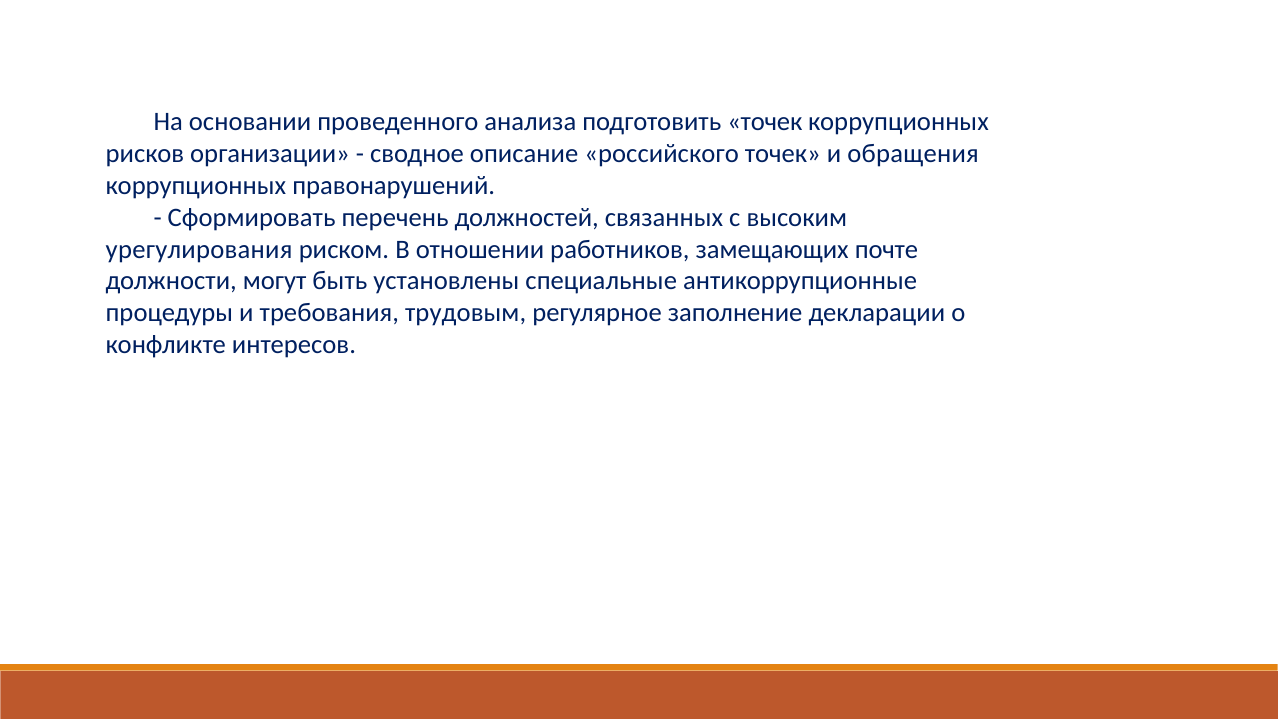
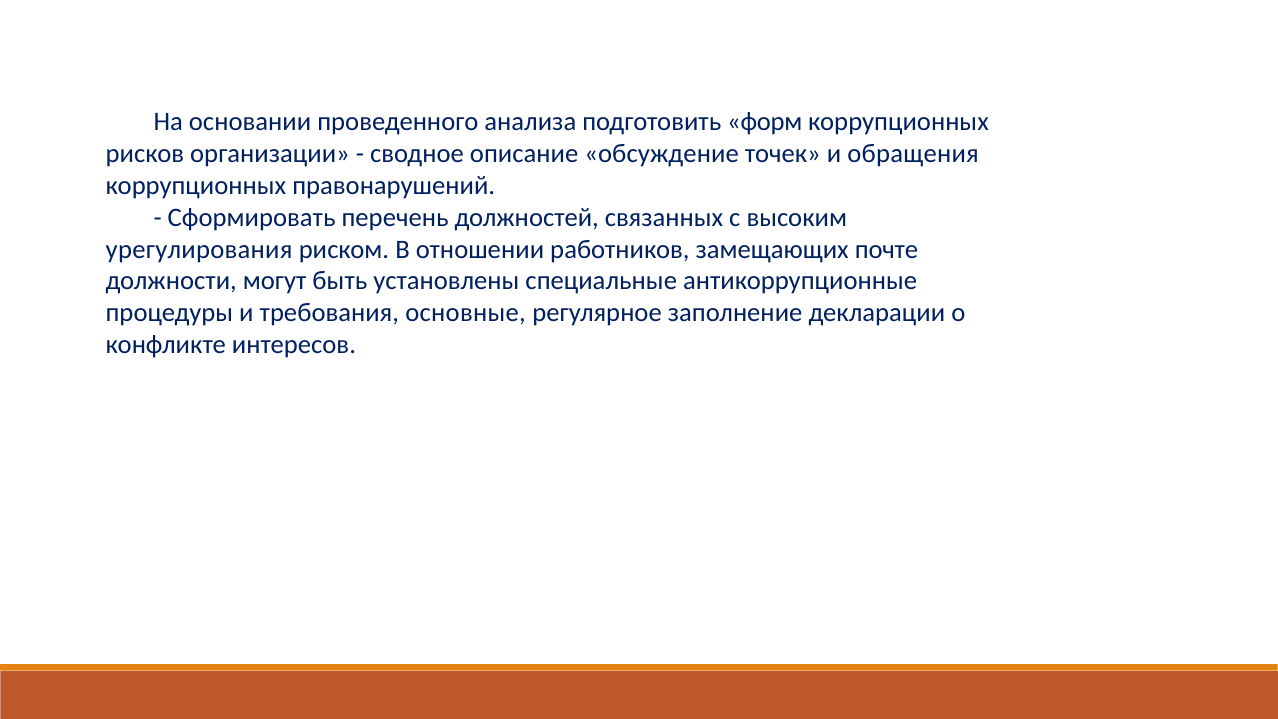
подготовить точек: точек -> форм
российского: российского -> обсуждение
трудовым: трудовым -> основные
